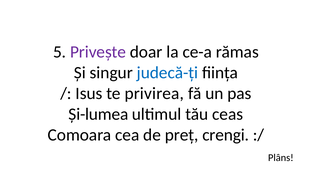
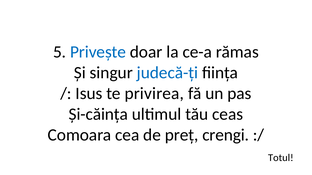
Privește colour: purple -> blue
Și-lumea: Și-lumea -> Și-căința
Plâns: Plâns -> Totul
